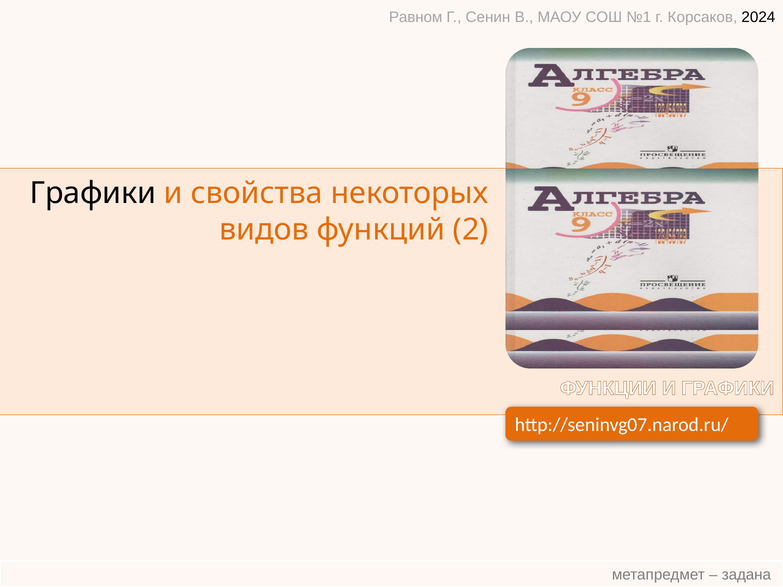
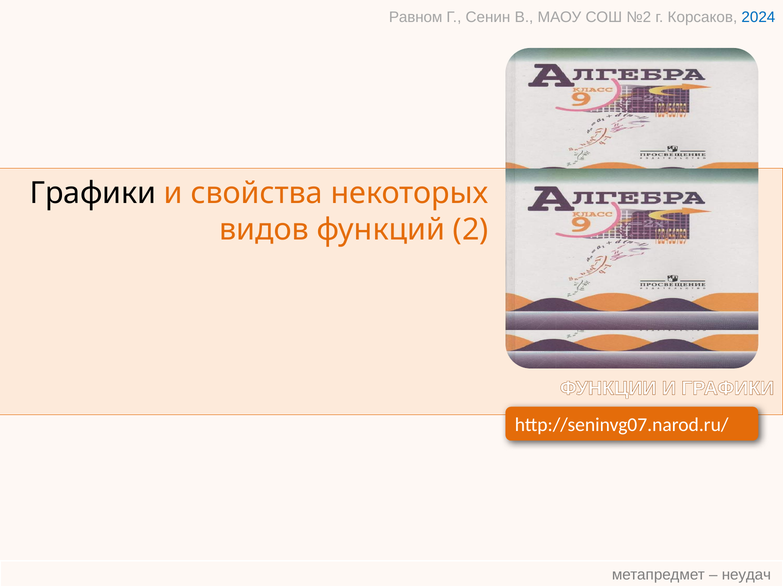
№1: №1 -> №2
2024 colour: black -> blue
задана: задана -> неудач
